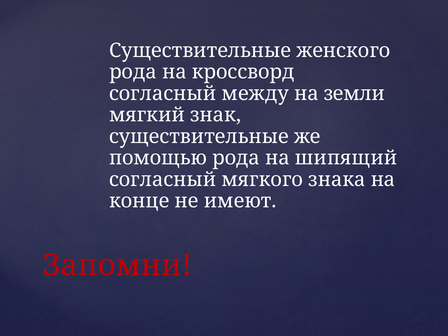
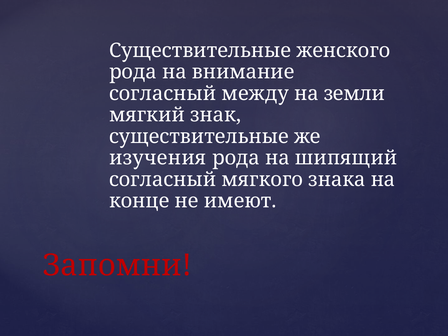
кроссворд: кроссворд -> внимание
помощью: помощью -> изучения
